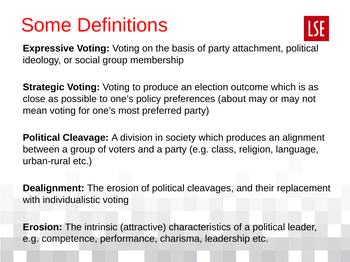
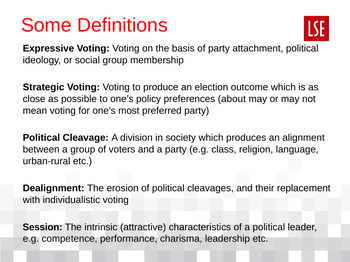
Erosion at (42, 228): Erosion -> Session
